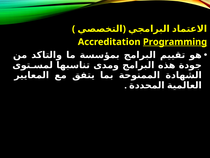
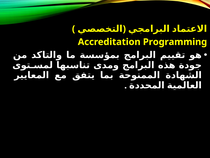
Programming underline: present -> none
